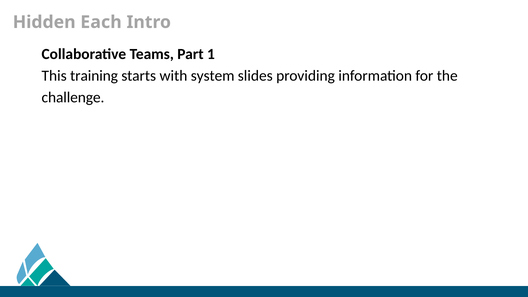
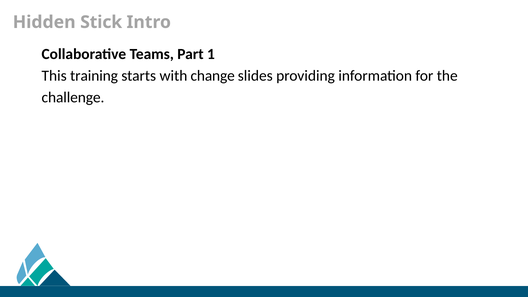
Each: Each -> Stick
system: system -> change
